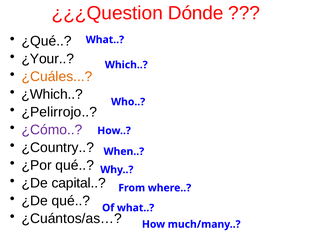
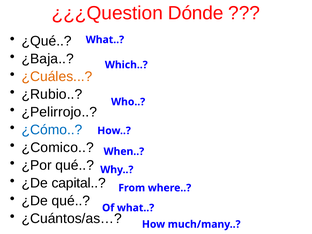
¿Your: ¿Your -> ¿Baja
¿Which: ¿Which -> ¿Rubio
¿Cómo colour: purple -> blue
¿Country: ¿Country -> ¿Comico
